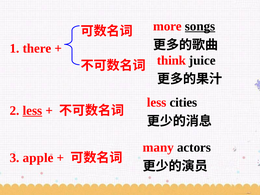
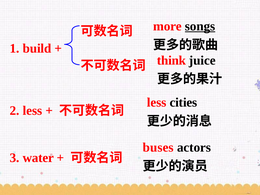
there: there -> build
less at (32, 111) underline: present -> none
many: many -> buses
apple: apple -> water
